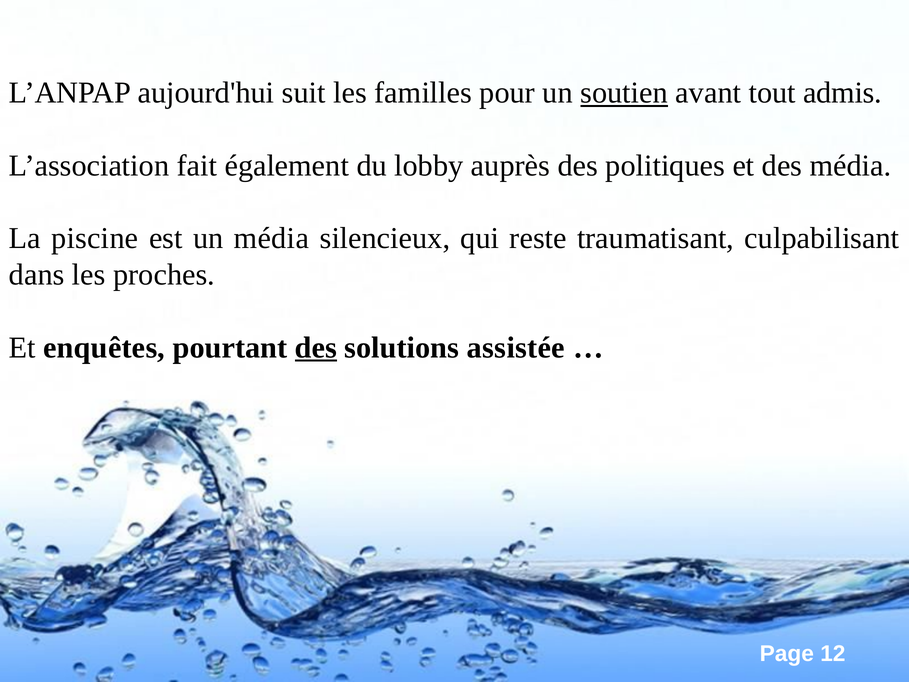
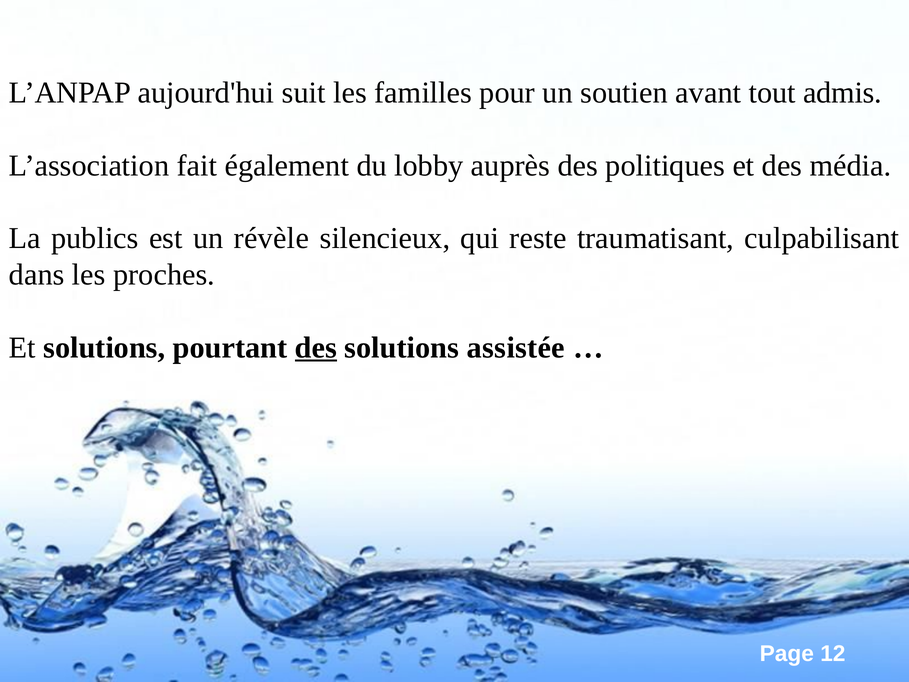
soutien underline: present -> none
piscine: piscine -> publics
un média: média -> révèle
Et enquêtes: enquêtes -> solutions
